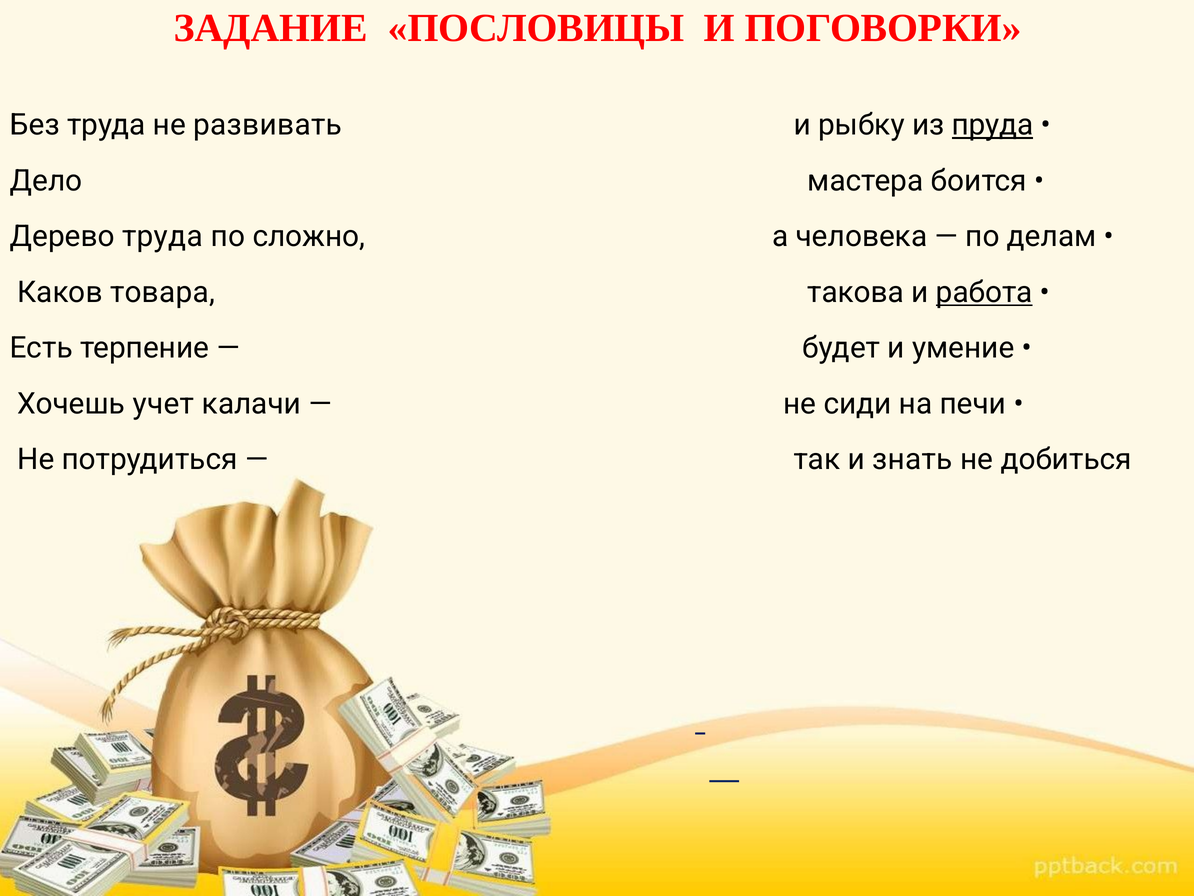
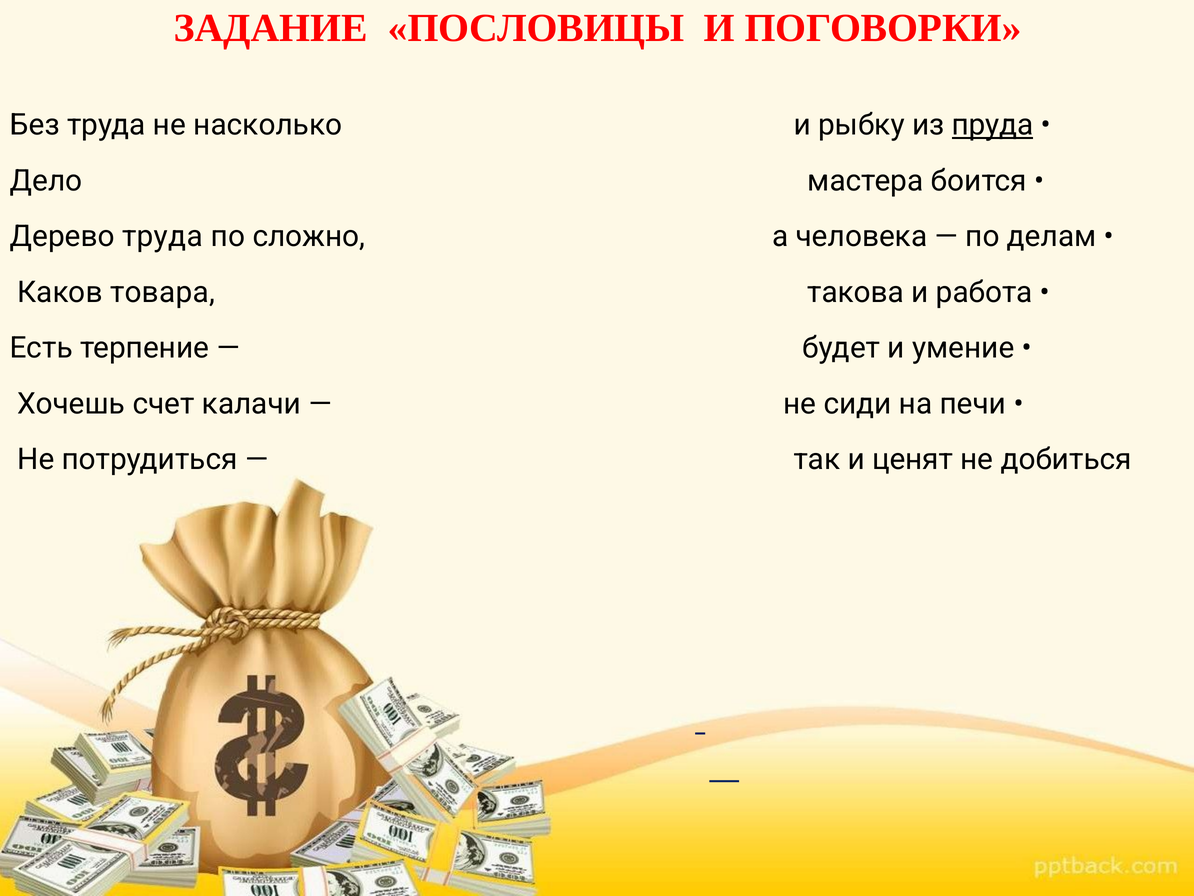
развивать: развивать -> насколько
работа underline: present -> none
учет: учет -> счет
знать: знать -> ценят
